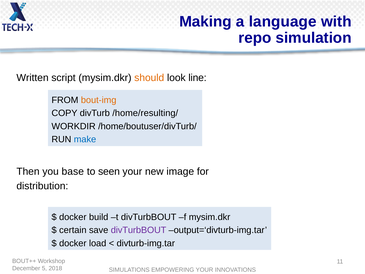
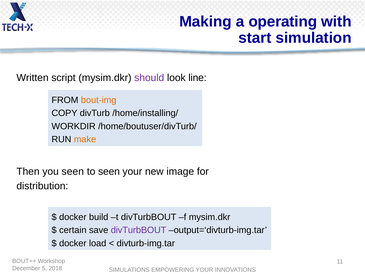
language: language -> operating
repo: repo -> start
should colour: orange -> purple
/home/resulting/: /home/resulting/ -> /home/installing/
make colour: blue -> orange
you base: base -> seen
